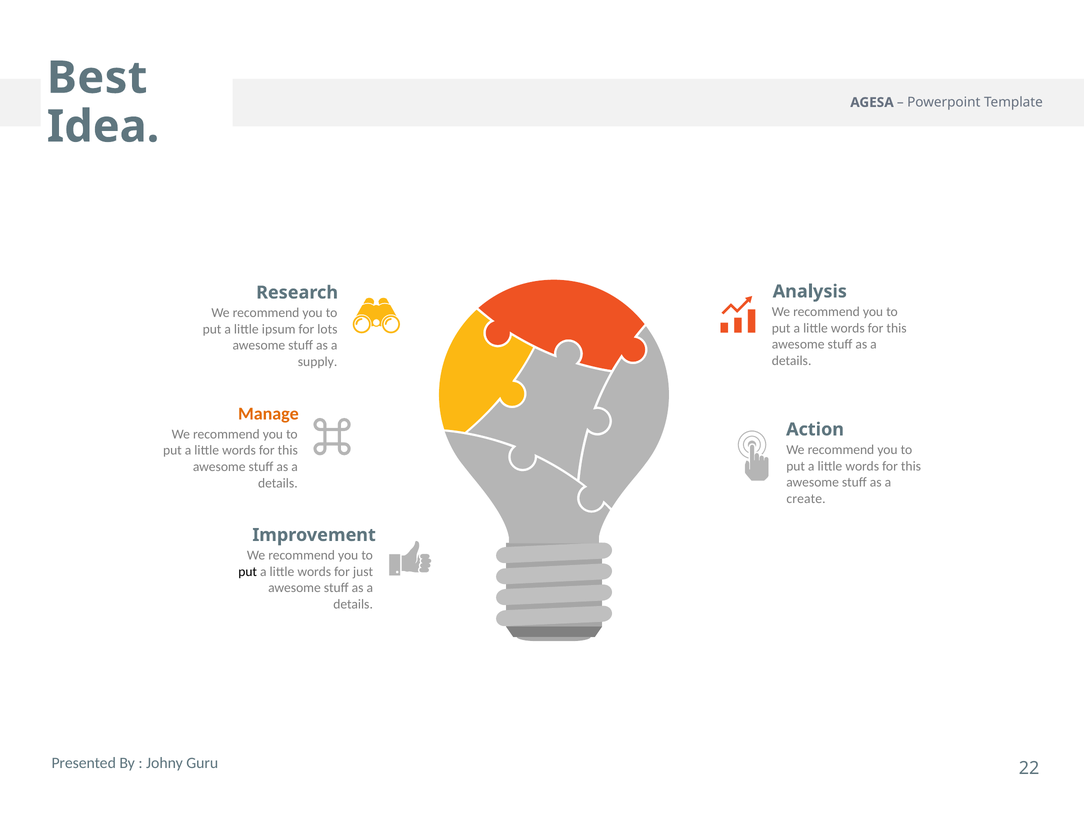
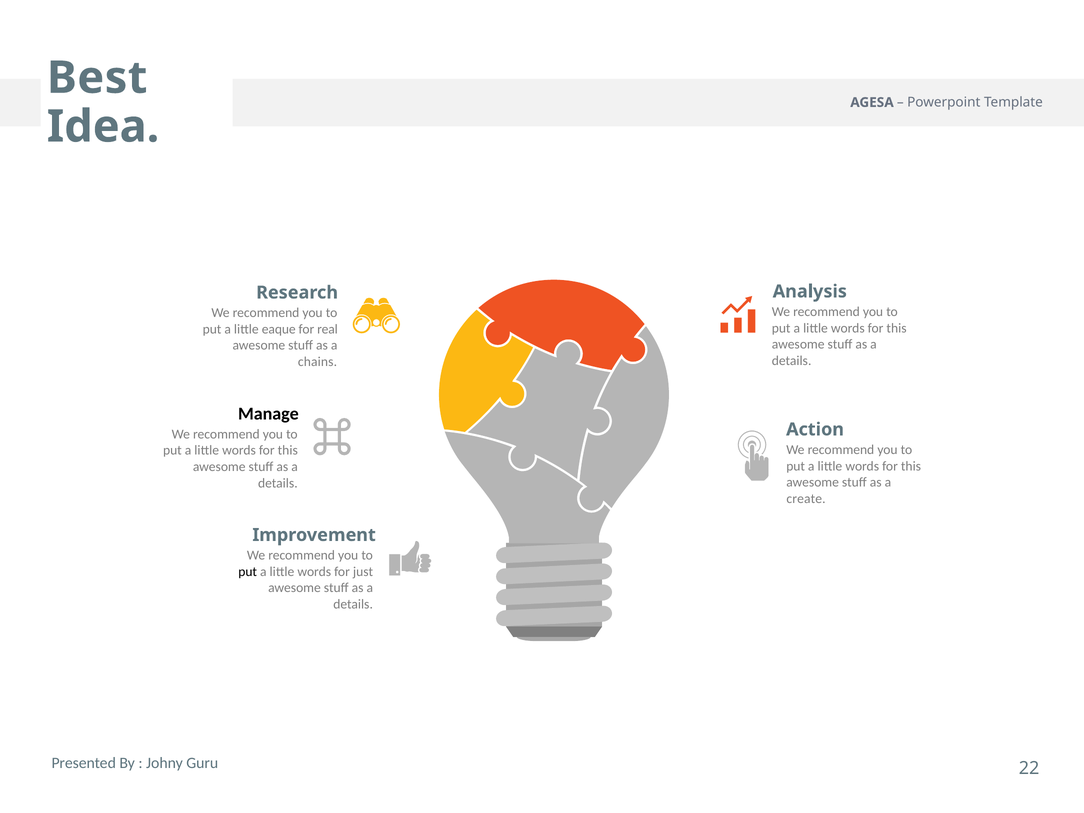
ipsum: ipsum -> eaque
lots: lots -> real
supply: supply -> chains
Manage colour: orange -> black
